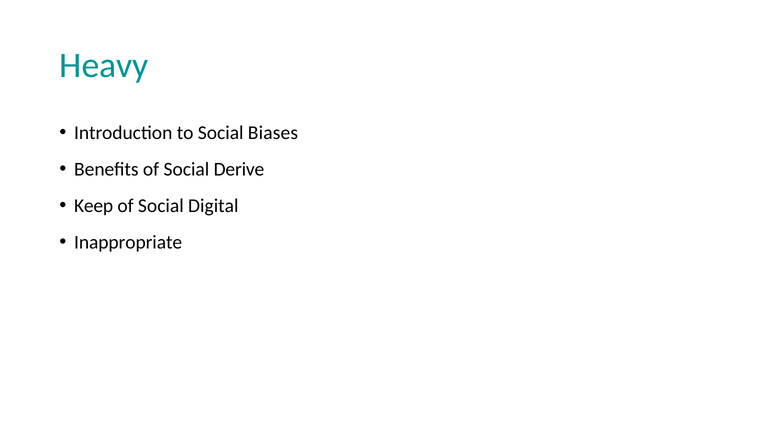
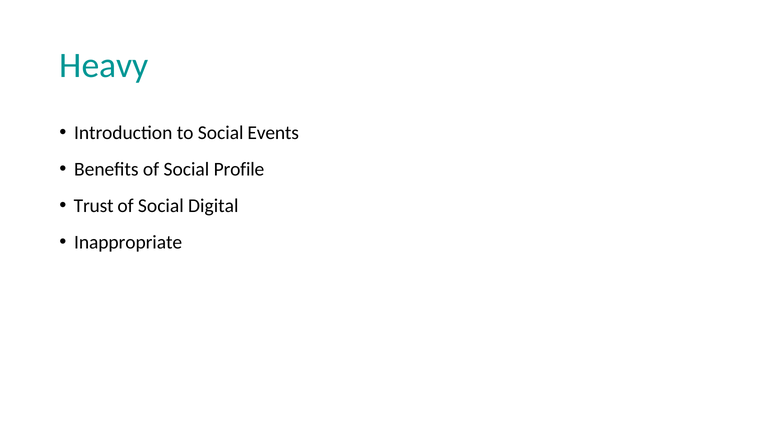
Biases: Biases -> Events
Derive: Derive -> Profile
Keep: Keep -> Trust
